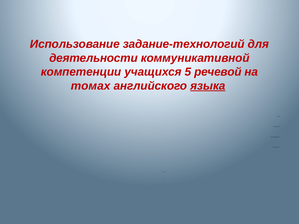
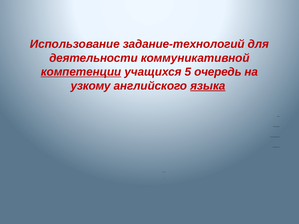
компетенции underline: none -> present
речевой: речевой -> очередь
томах: томах -> узкому
